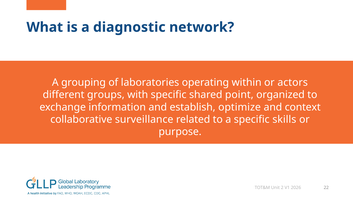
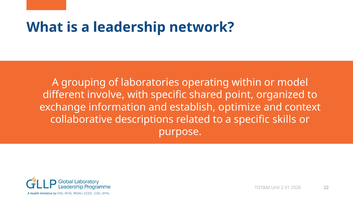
diagnostic: diagnostic -> leadership
actors: actors -> model
groups: groups -> involve
surveillance: surveillance -> descriptions
